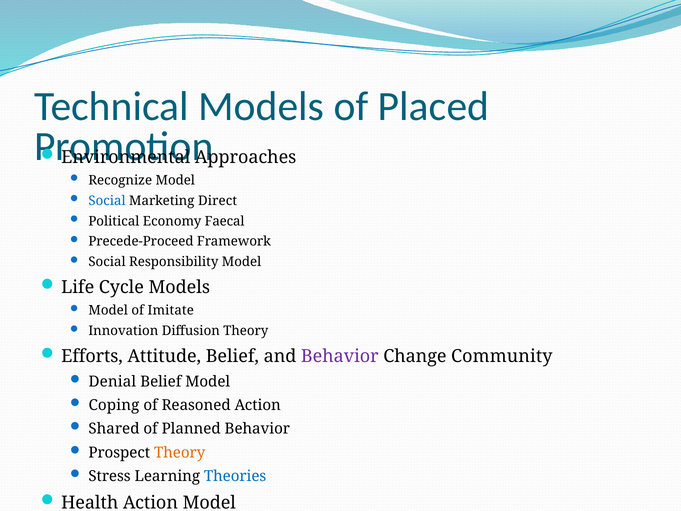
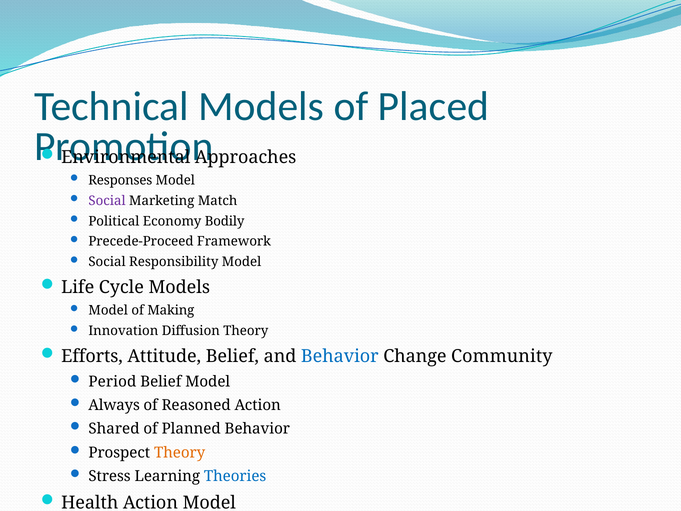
Recognize: Recognize -> Responses
Social at (107, 201) colour: blue -> purple
Direct: Direct -> Match
Faecal: Faecal -> Bodily
Imitate: Imitate -> Making
Behavior at (340, 356) colour: purple -> blue
Denial: Denial -> Period
Coping: Coping -> Always
